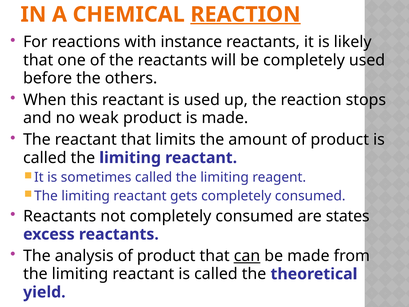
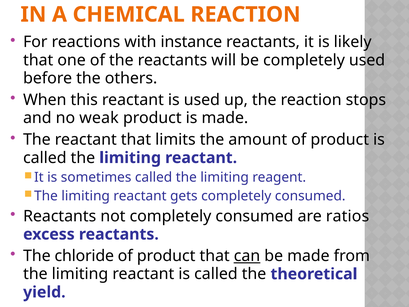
REACTION at (246, 14) underline: present -> none
states: states -> ratios
analysis: analysis -> chloride
